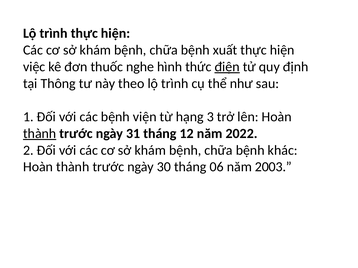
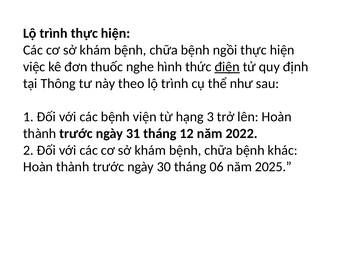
xuất: xuất -> ngồi
thành at (40, 134) underline: present -> none
2003: 2003 -> 2025
